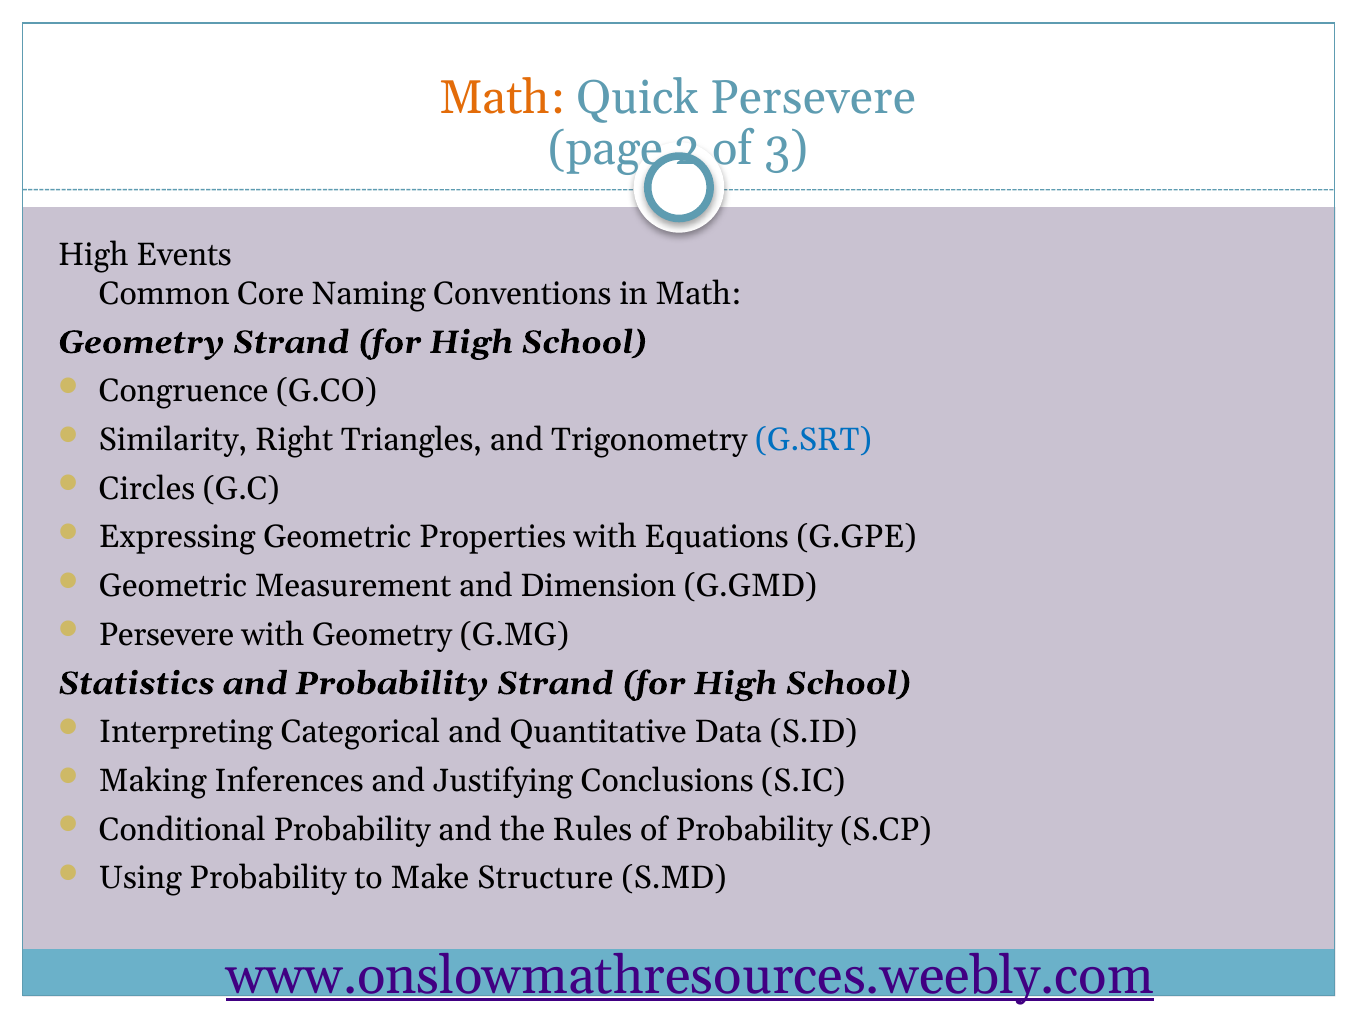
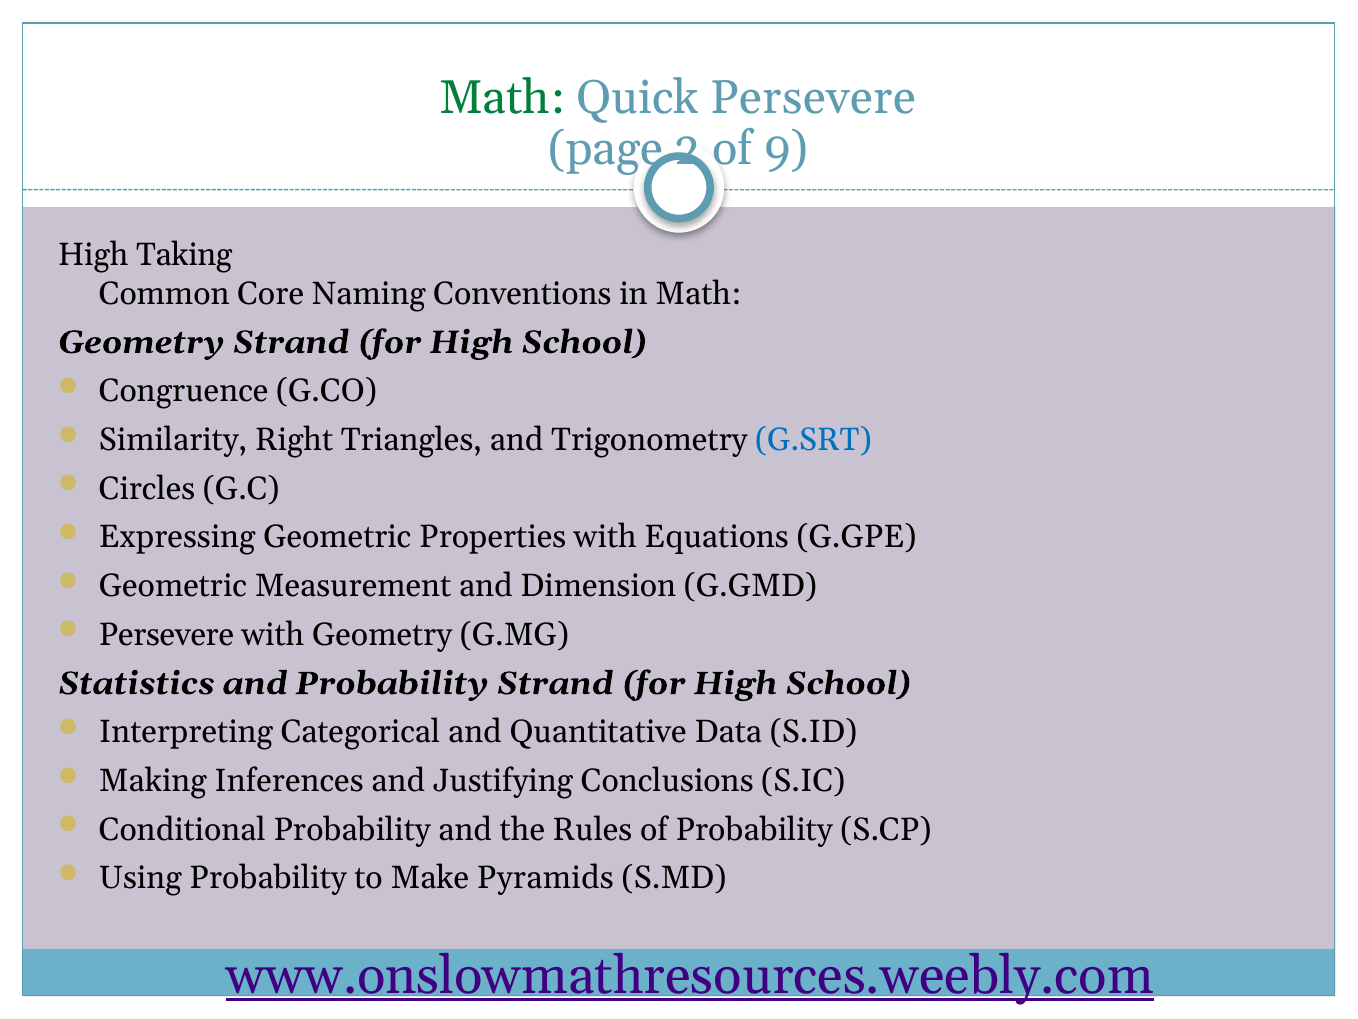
Math at (502, 98) colour: orange -> green
3: 3 -> 9
Events: Events -> Taking
Structure: Structure -> Pyramids
